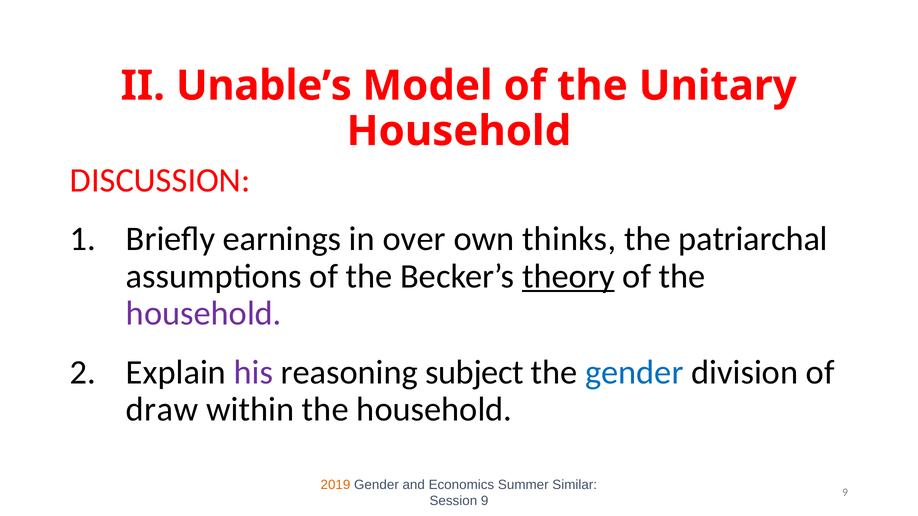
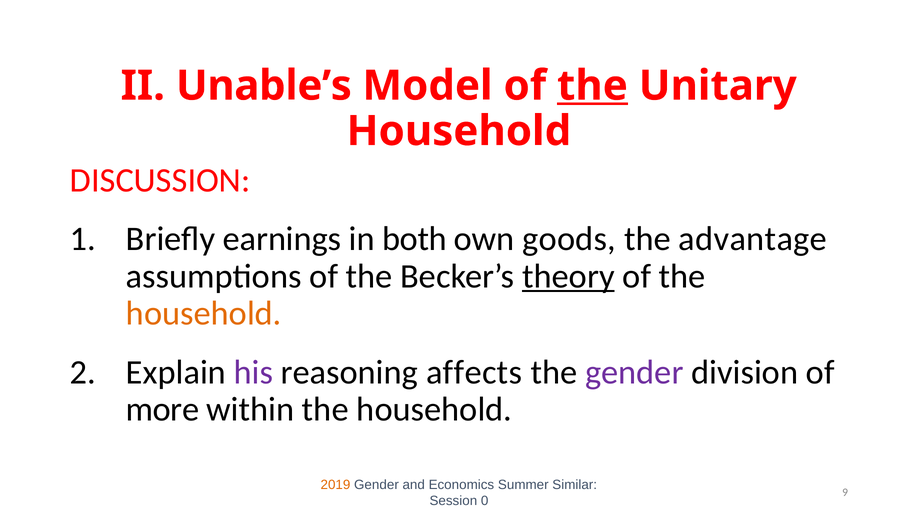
the at (592, 86) underline: none -> present
over: over -> both
thinks: thinks -> goods
patriarchal: patriarchal -> advantage
household at (204, 314) colour: purple -> orange
subject: subject -> affects
gender at (634, 372) colour: blue -> purple
draw: draw -> more
Session 9: 9 -> 0
